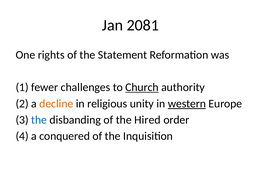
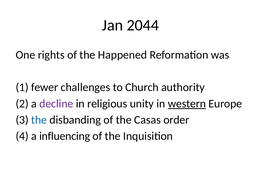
2081: 2081 -> 2044
Statement: Statement -> Happened
Church underline: present -> none
decline colour: orange -> purple
Hired: Hired -> Casas
conquered: conquered -> influencing
